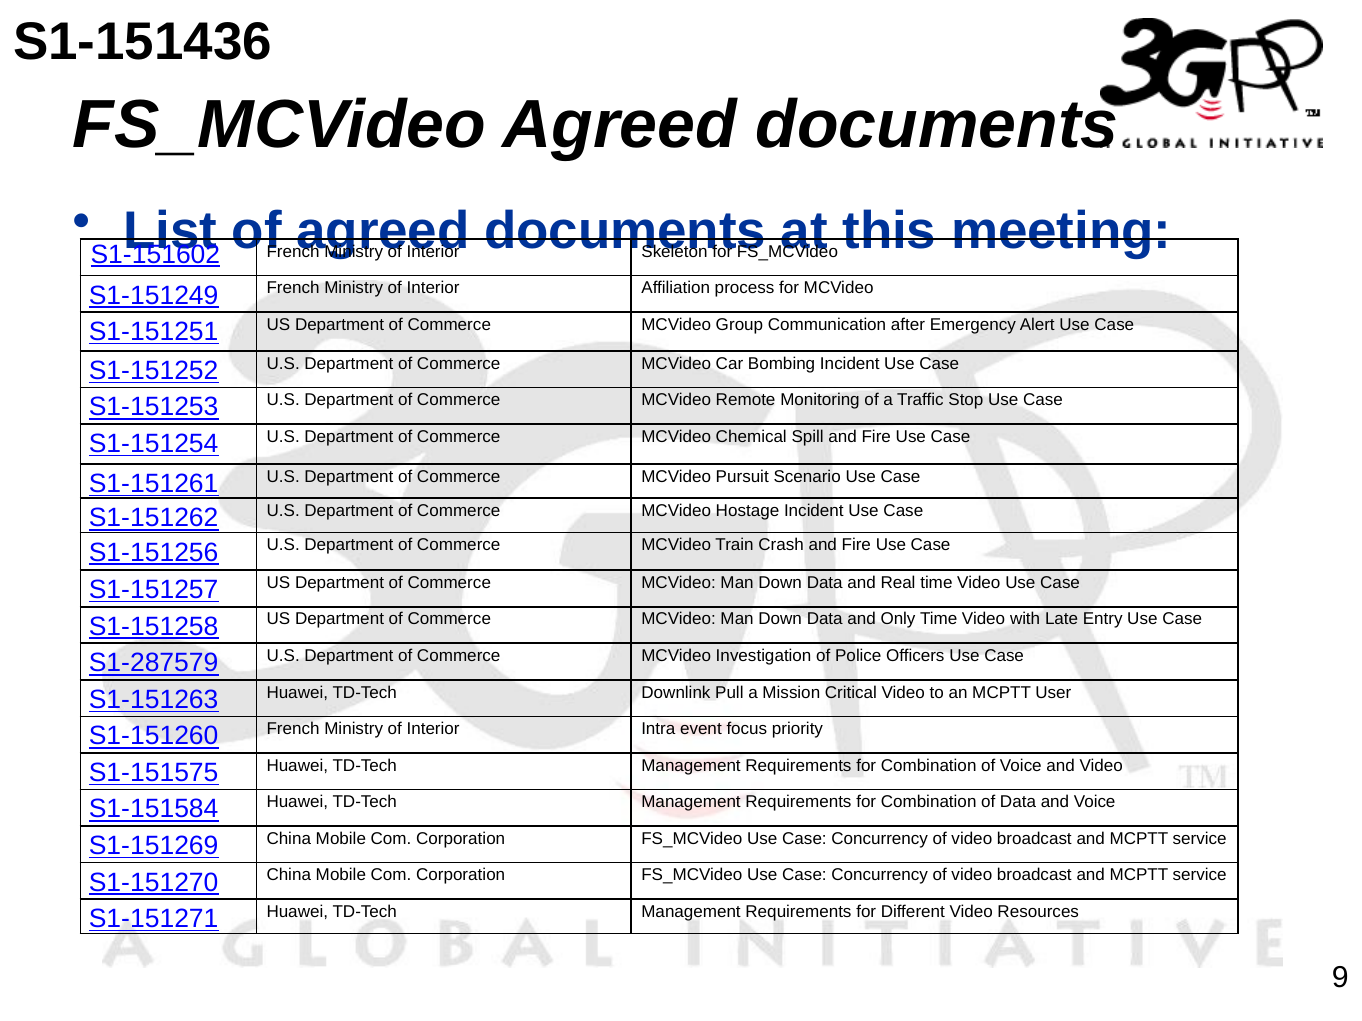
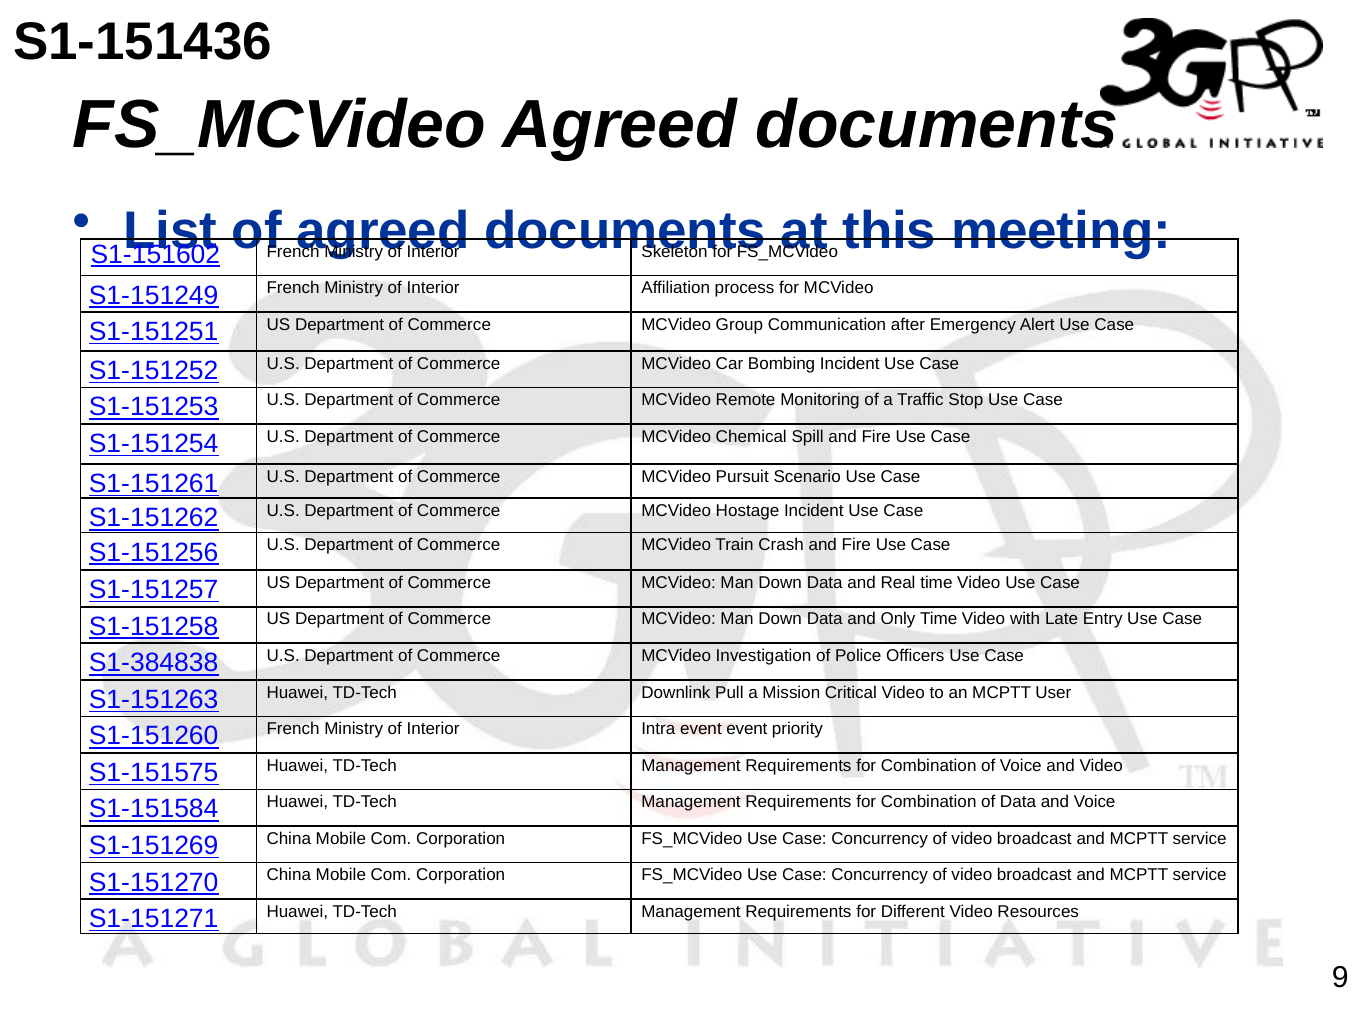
S1-287579: S1-287579 -> S1-384838
event focus: focus -> event
